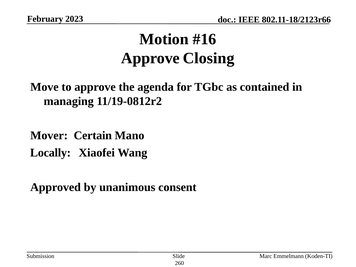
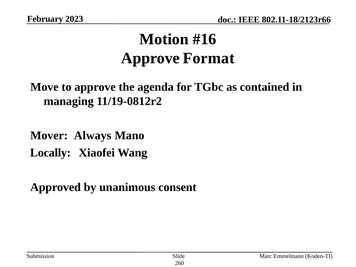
Closing: Closing -> Format
Certain: Certain -> Always
